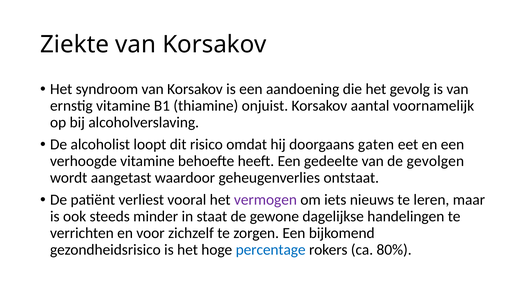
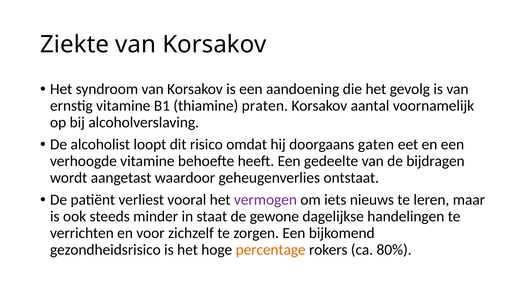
onjuist: onjuist -> praten
gevolgen: gevolgen -> bijdragen
percentage colour: blue -> orange
